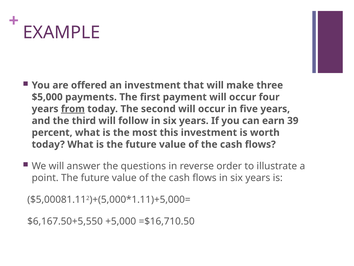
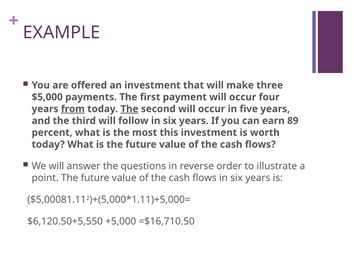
The at (129, 109) underline: none -> present
39: 39 -> 89
$6,167.50+5,550: $6,167.50+5,550 -> $6,120.50+5,550
